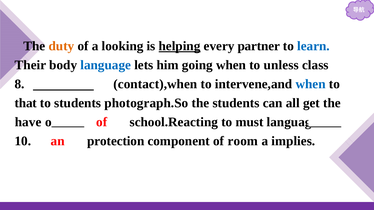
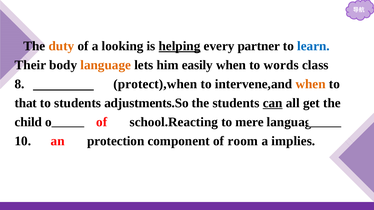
language at (106, 65) colour: blue -> orange
going: going -> easily
unless: unless -> words
contact),when: contact),when -> protect),when
when at (311, 84) colour: blue -> orange
photograph.So: photograph.So -> adjustments.So
can underline: none -> present
have: have -> child
must: must -> mere
